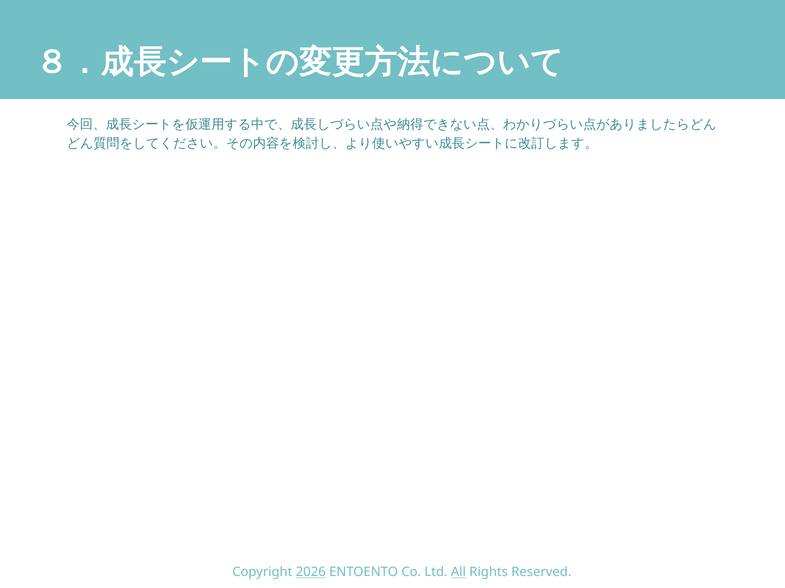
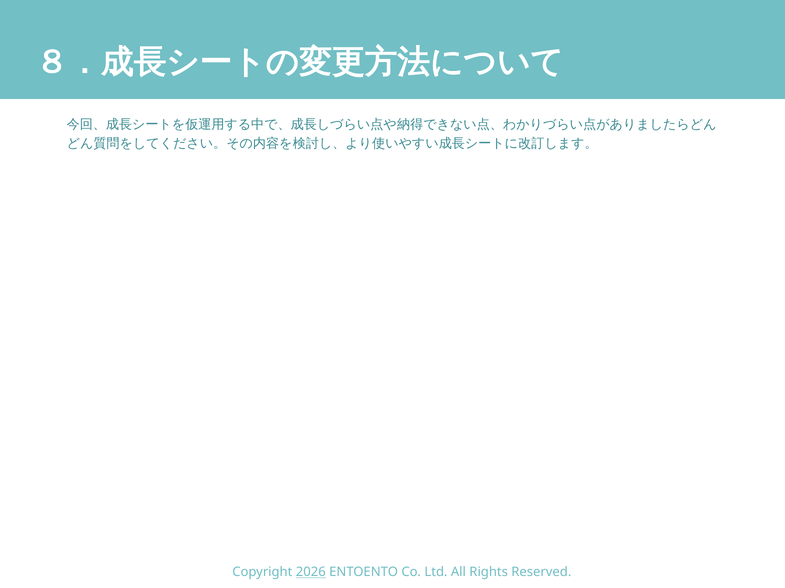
All underline: present -> none
